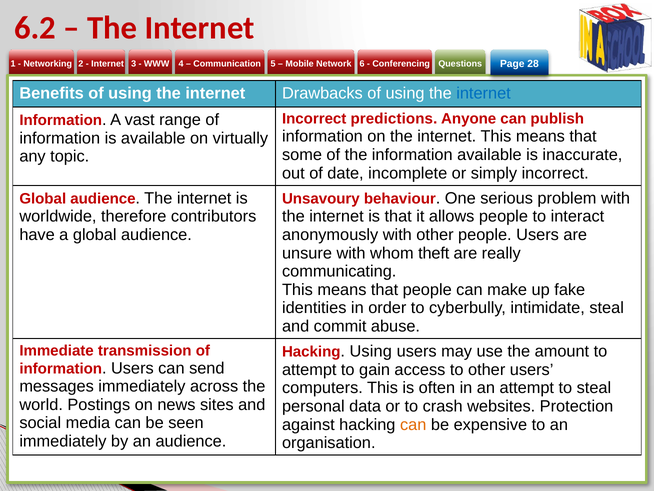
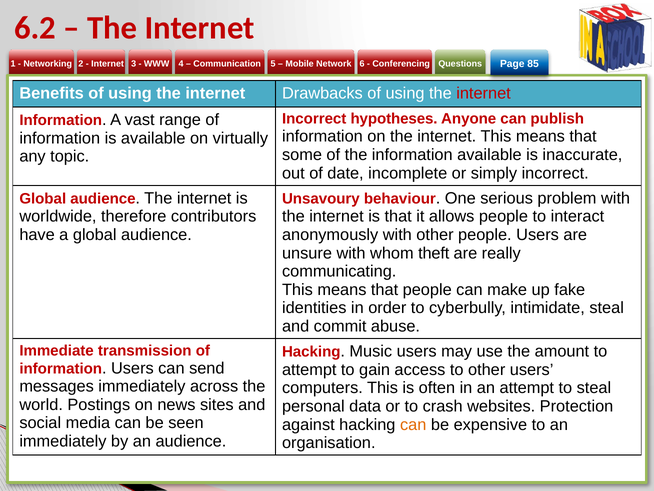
28: 28 -> 85
internet at (484, 93) colour: blue -> red
predictions: predictions -> hypotheses
Hacking Using: Using -> Music
